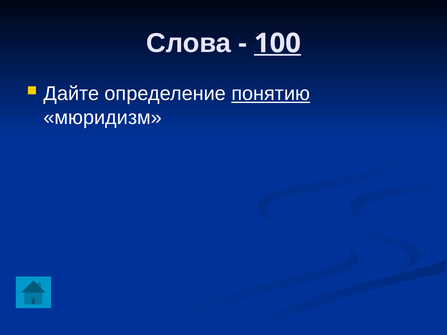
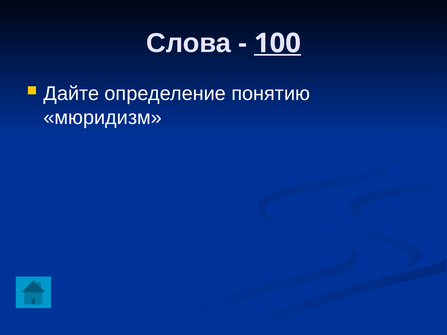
понятию underline: present -> none
